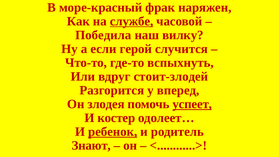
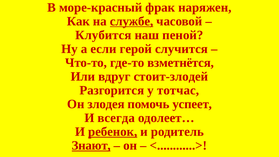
Победила: Победила -> Клубится
вилку: вилку -> пеной
вспыхнуть: вспыхнуть -> взметнётся
вперед: вперед -> тотчас
успеет underline: present -> none
костер: костер -> всегда
Знают underline: none -> present
